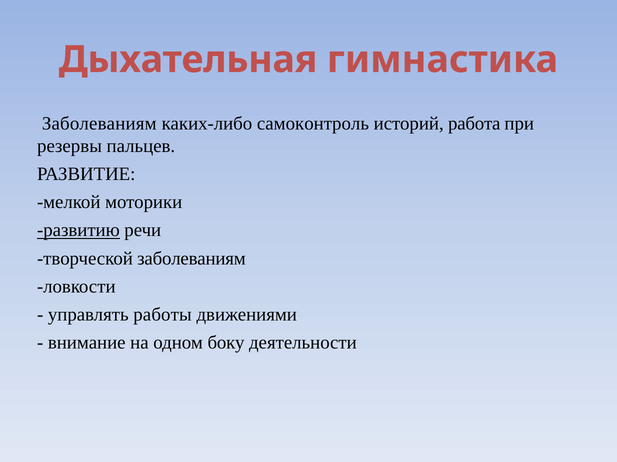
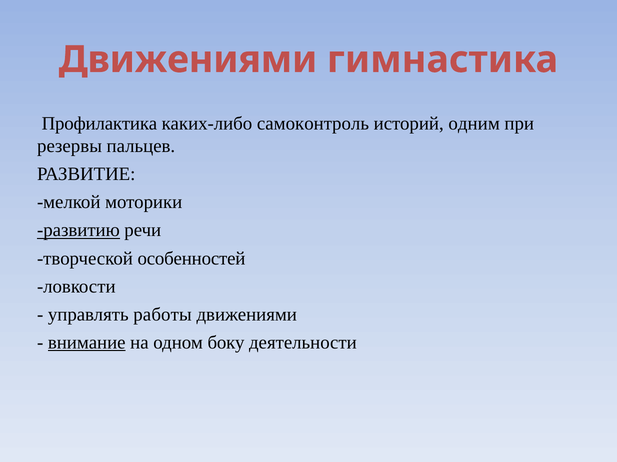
Дыхательная at (188, 60): Дыхательная -> Движениями
Заболеваниям at (99, 124): Заболеваниям -> Профилактика
работа: работа -> одним
творческой заболеваниям: заболеваниям -> особенностей
внимание underline: none -> present
